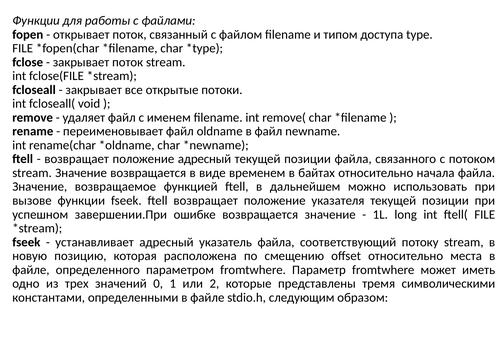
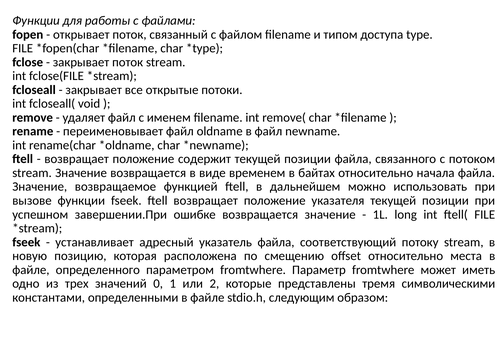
положение адресный: адресный -> содержит
